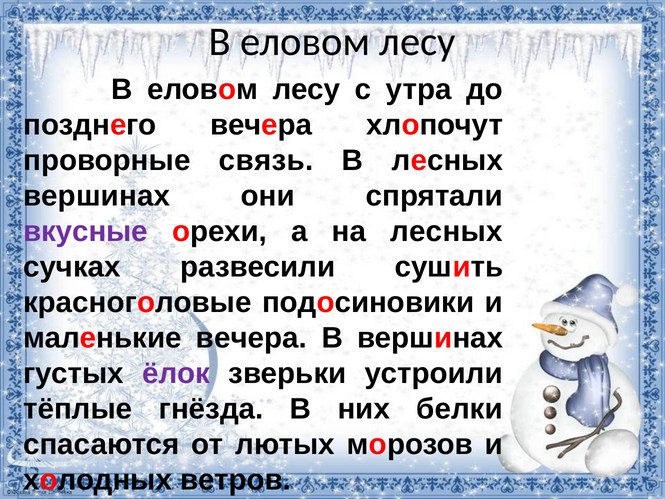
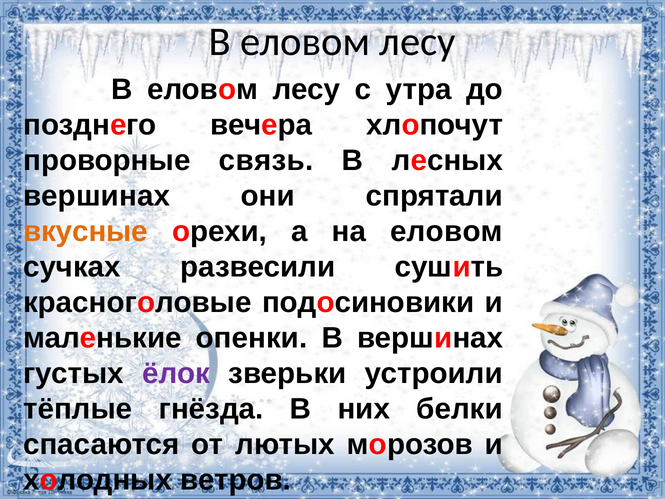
вкусные colour: purple -> orange
на лесных: лесных -> еловом
маленькие вечера: вечера -> опенки
